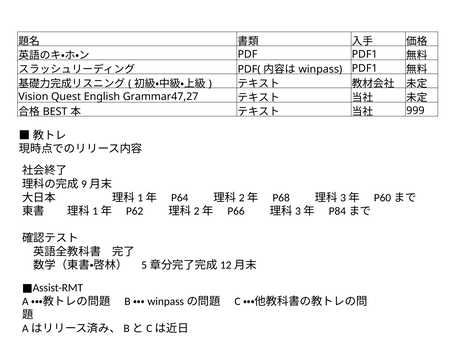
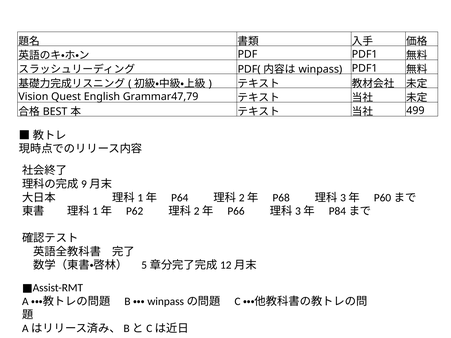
Grammar47,27: Grammar47,27 -> Grammar47,79
999: 999 -> 499
